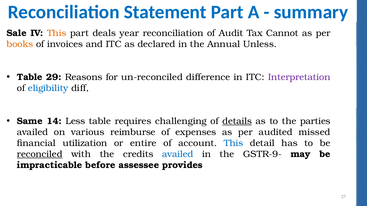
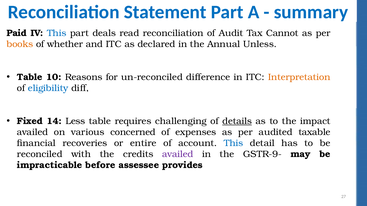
Sale: Sale -> Paid
This at (57, 33) colour: orange -> blue
year: year -> read
invoices: invoices -> whether
29: 29 -> 10
Interpretation colour: purple -> orange
Same: Same -> Fixed
parties: parties -> impact
reimburse: reimburse -> concerned
missed: missed -> taxable
utilization: utilization -> recoveries
reconciled underline: present -> none
availed at (178, 154) colour: blue -> purple
